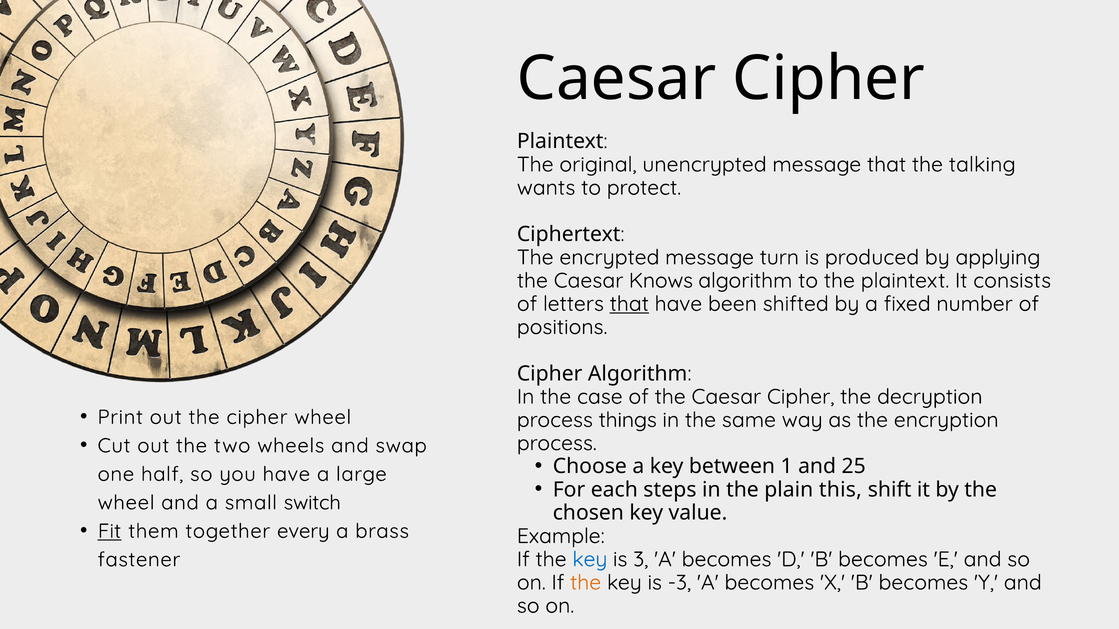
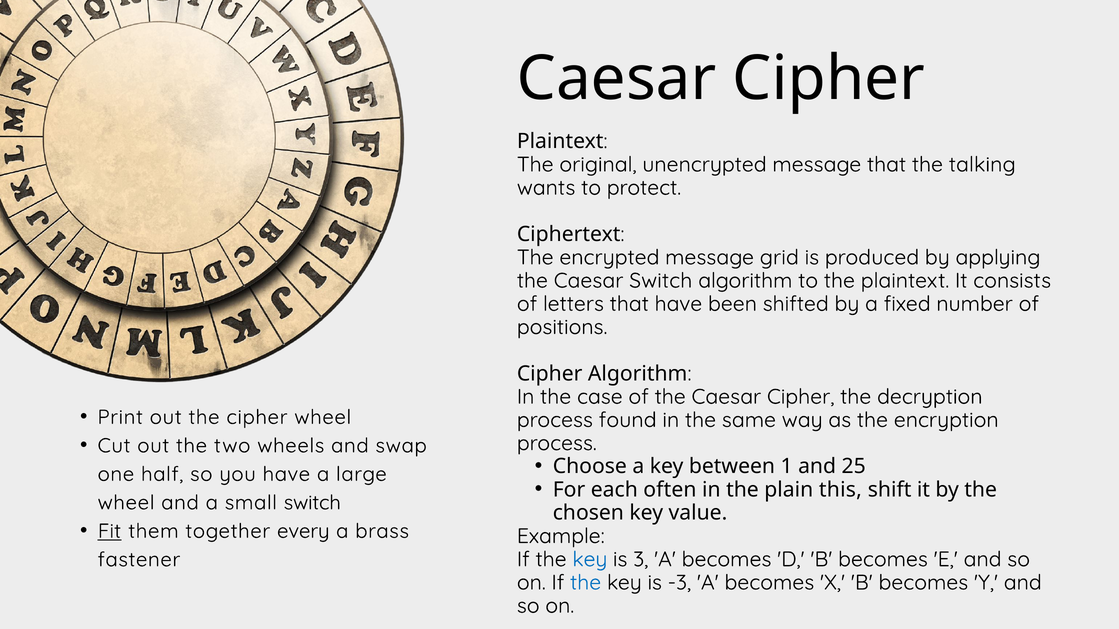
turn: turn -> grid
Caesar Knows: Knows -> Switch
that at (629, 304) underline: present -> none
things: things -> found
steps: steps -> often
the at (586, 583) colour: orange -> blue
